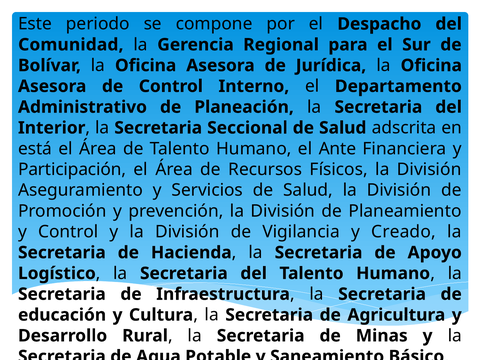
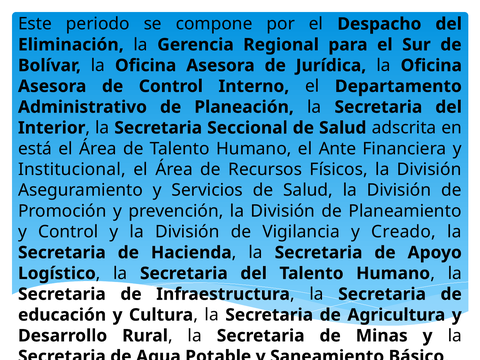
Comunidad: Comunidad -> Eliminación
Participación: Participación -> Institucional
